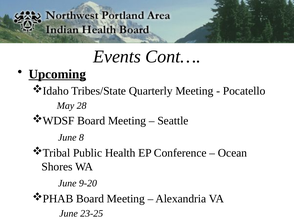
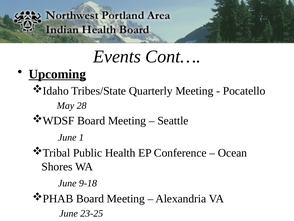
8: 8 -> 1
9-20: 9-20 -> 9-18
